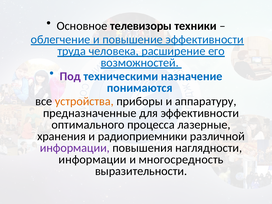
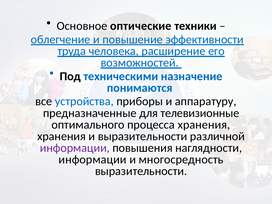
телевизоры: телевизоры -> оптические
Под colour: purple -> black
устройства colour: orange -> blue
для эффективности: эффективности -> телевизионные
процесса лазерные: лазерные -> хранения
и радиоприемники: радиоприемники -> выразительности
